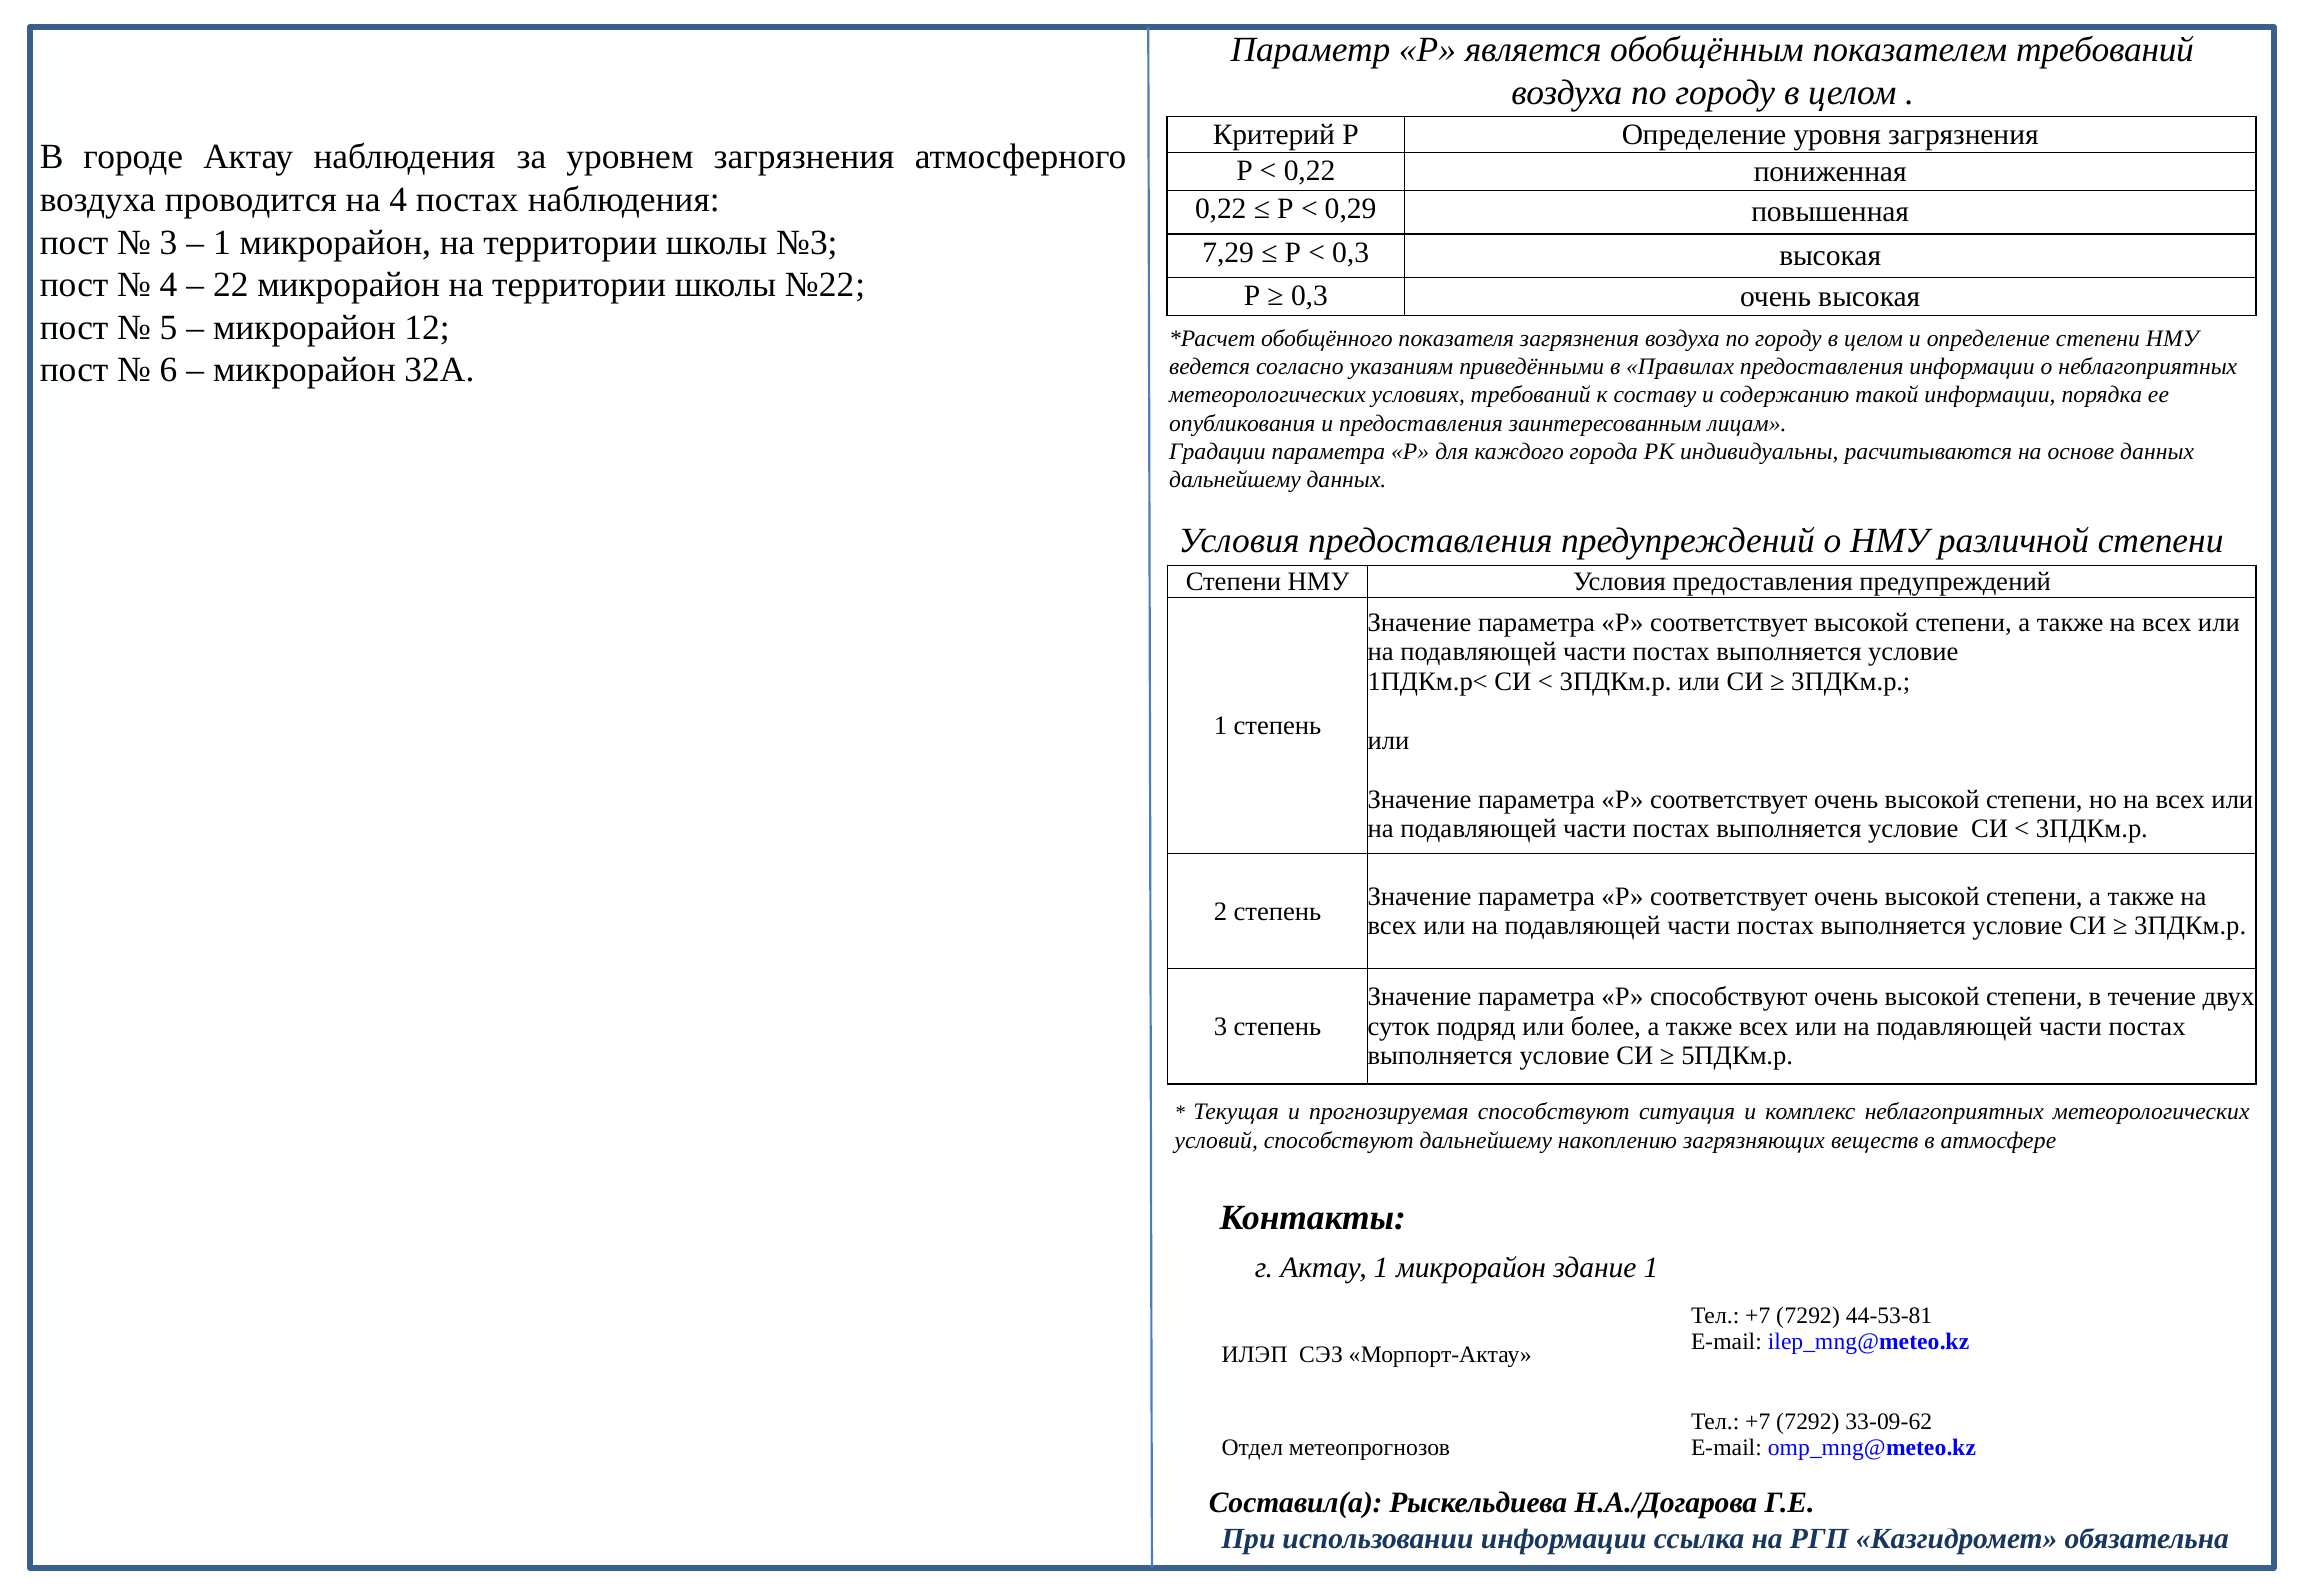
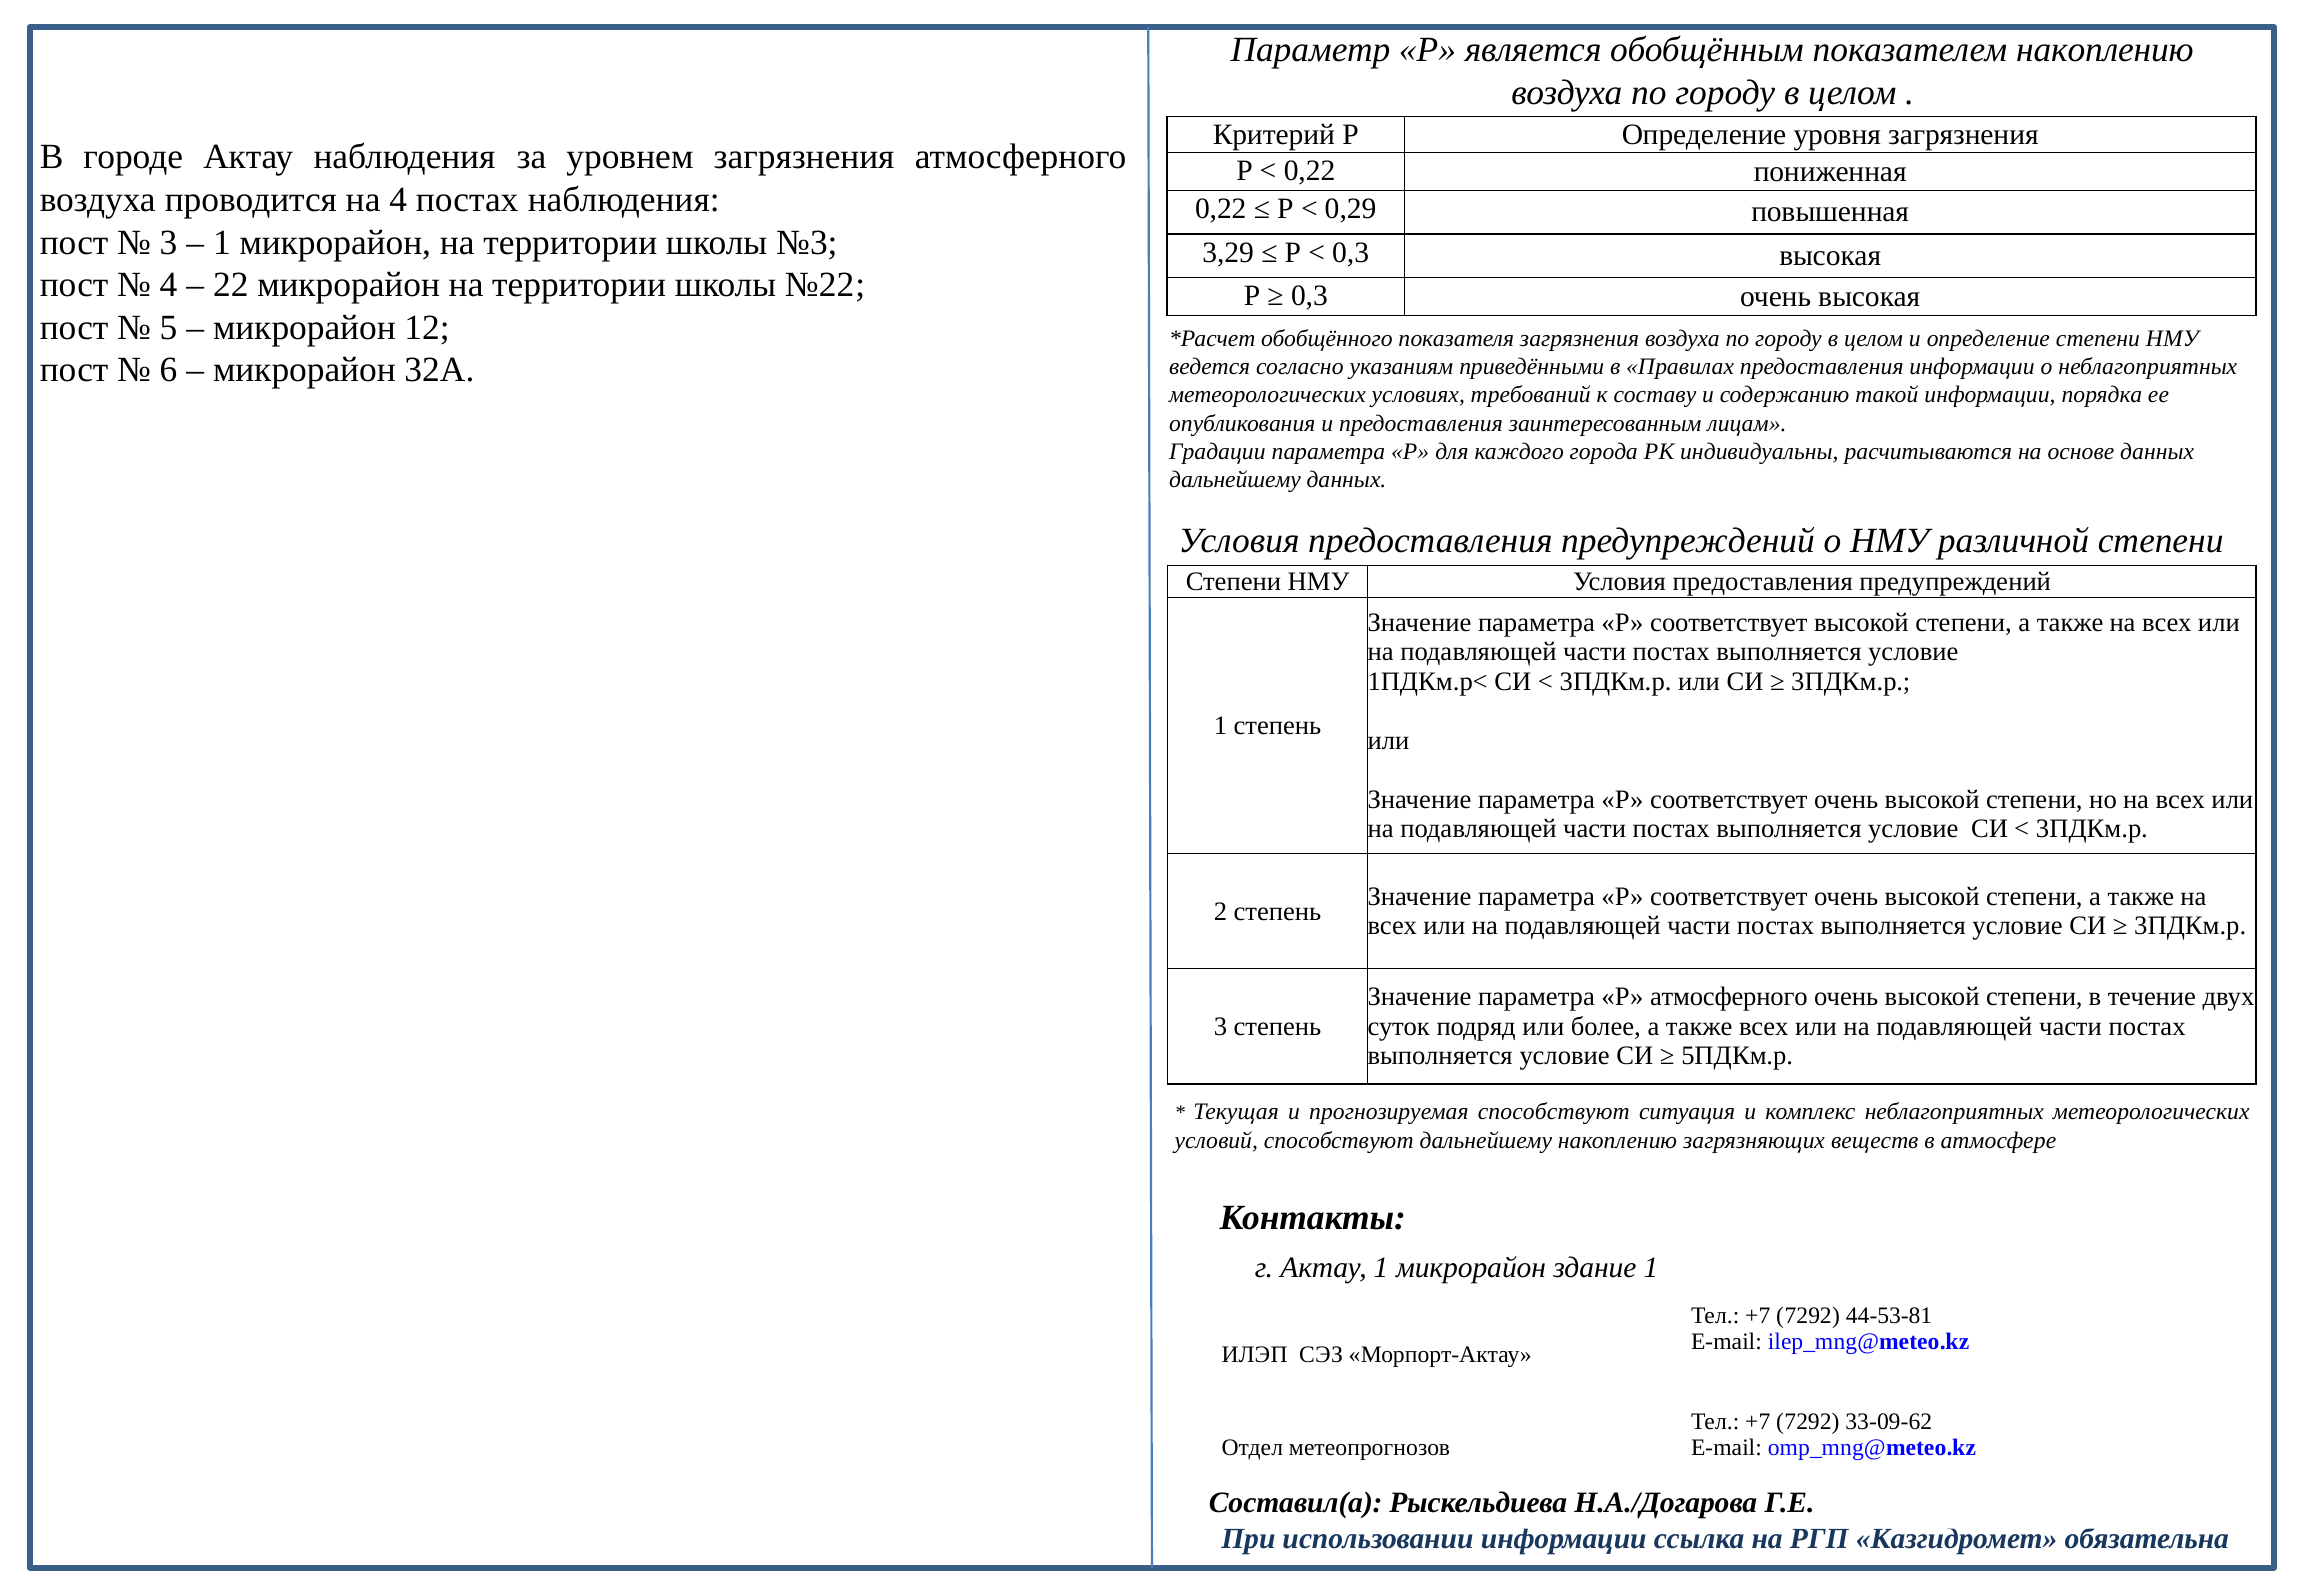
показателем требований: требований -> накоплению
7,29: 7,29 -> 3,29
Р способствуют: способствуют -> атмосферного
